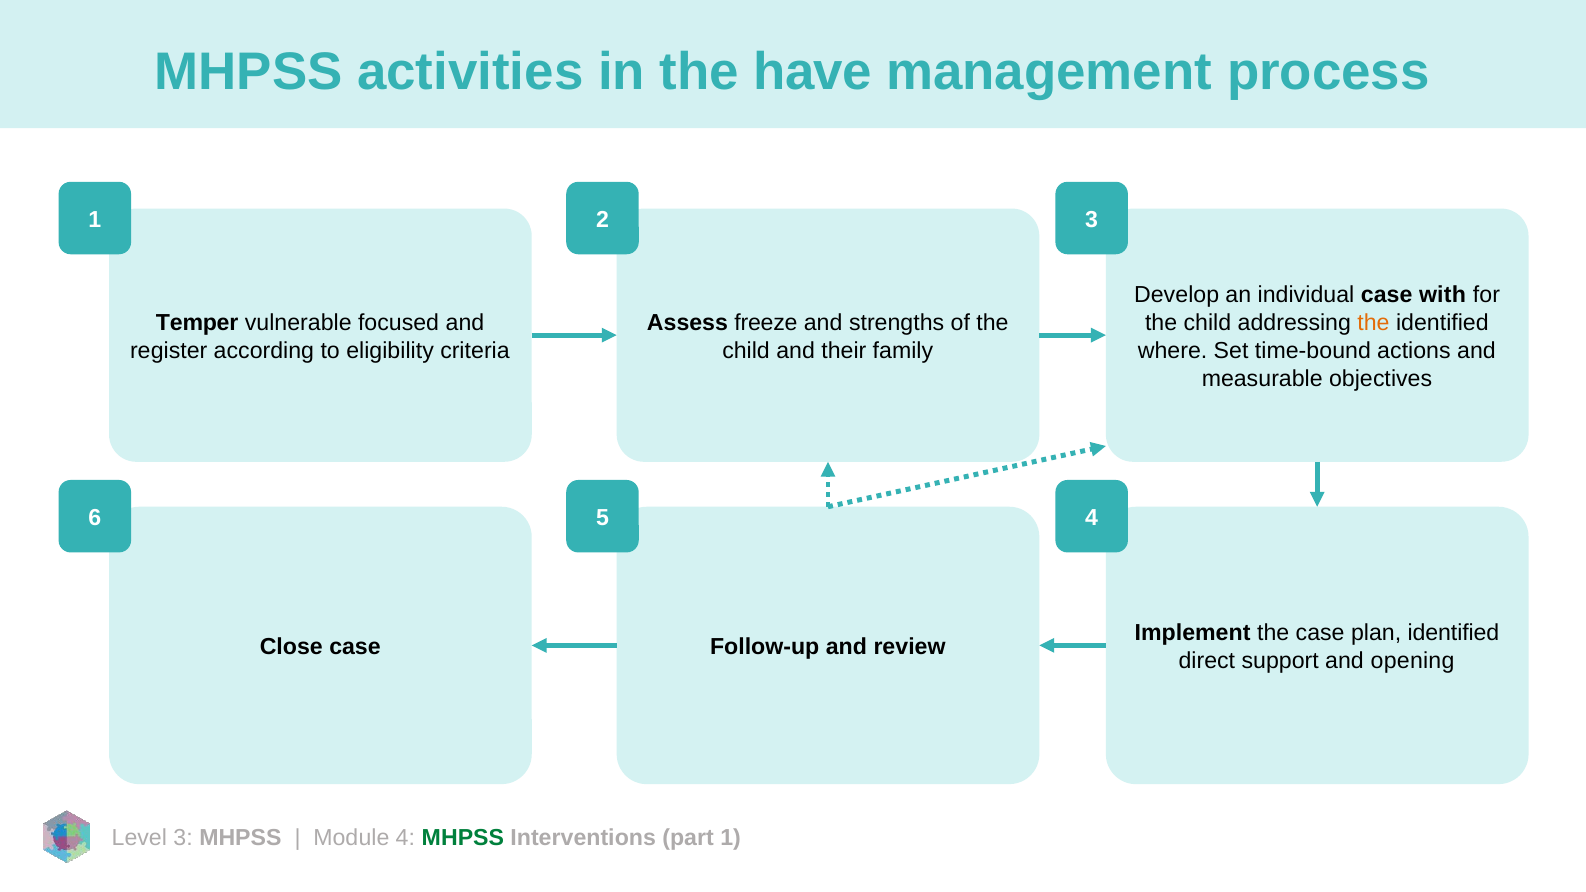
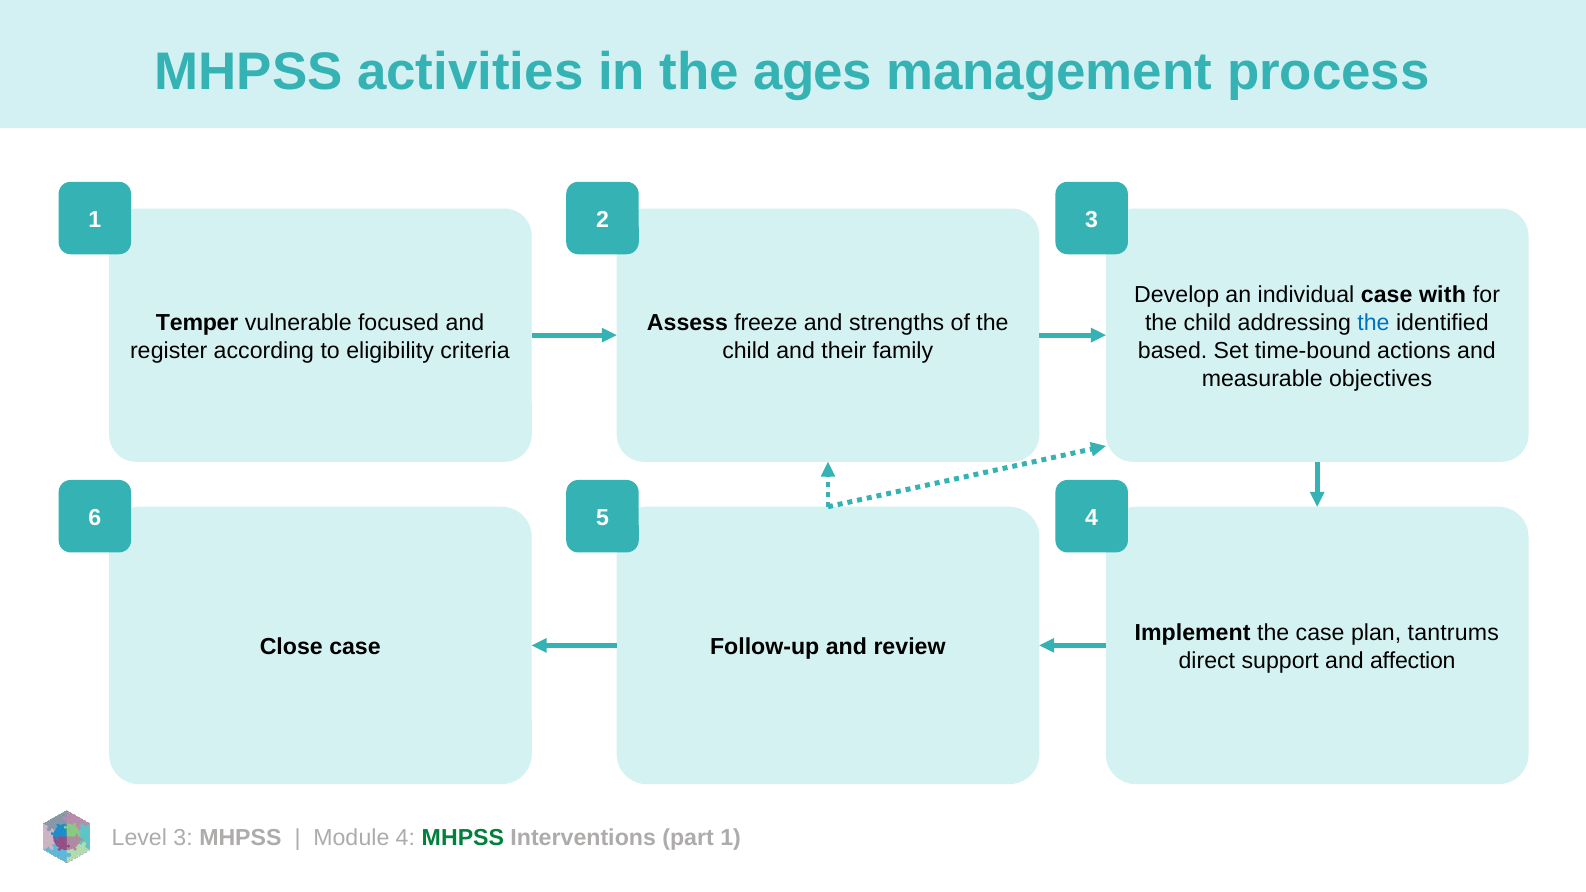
have: have -> ages
the at (1373, 323) colour: orange -> blue
where: where -> based
plan identified: identified -> tantrums
opening: opening -> affection
